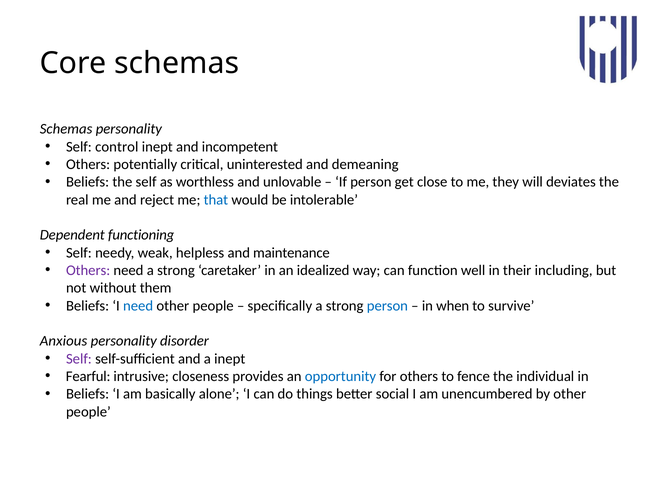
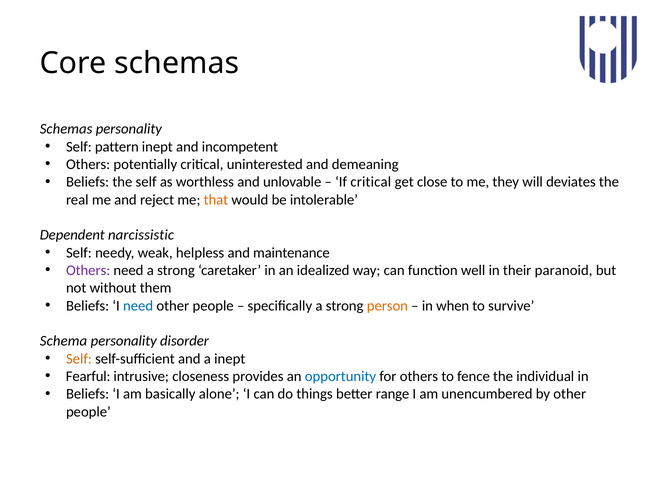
control: control -> pattern
If person: person -> critical
that colour: blue -> orange
functioning: functioning -> narcissistic
including: including -> paranoid
person at (387, 306) colour: blue -> orange
Anxious: Anxious -> Schema
Self at (79, 359) colour: purple -> orange
social: social -> range
